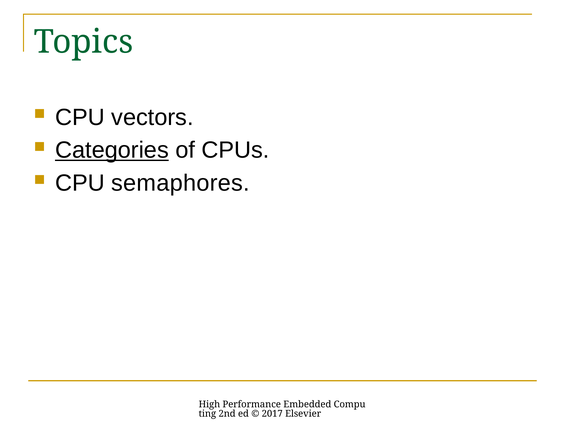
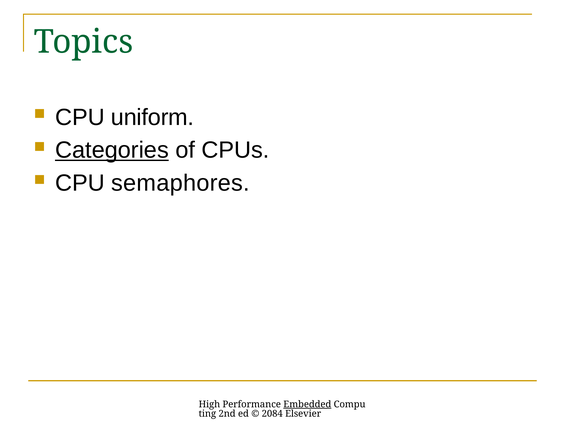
vectors: vectors -> uniform
Embedded underline: none -> present
2017: 2017 -> 2084
